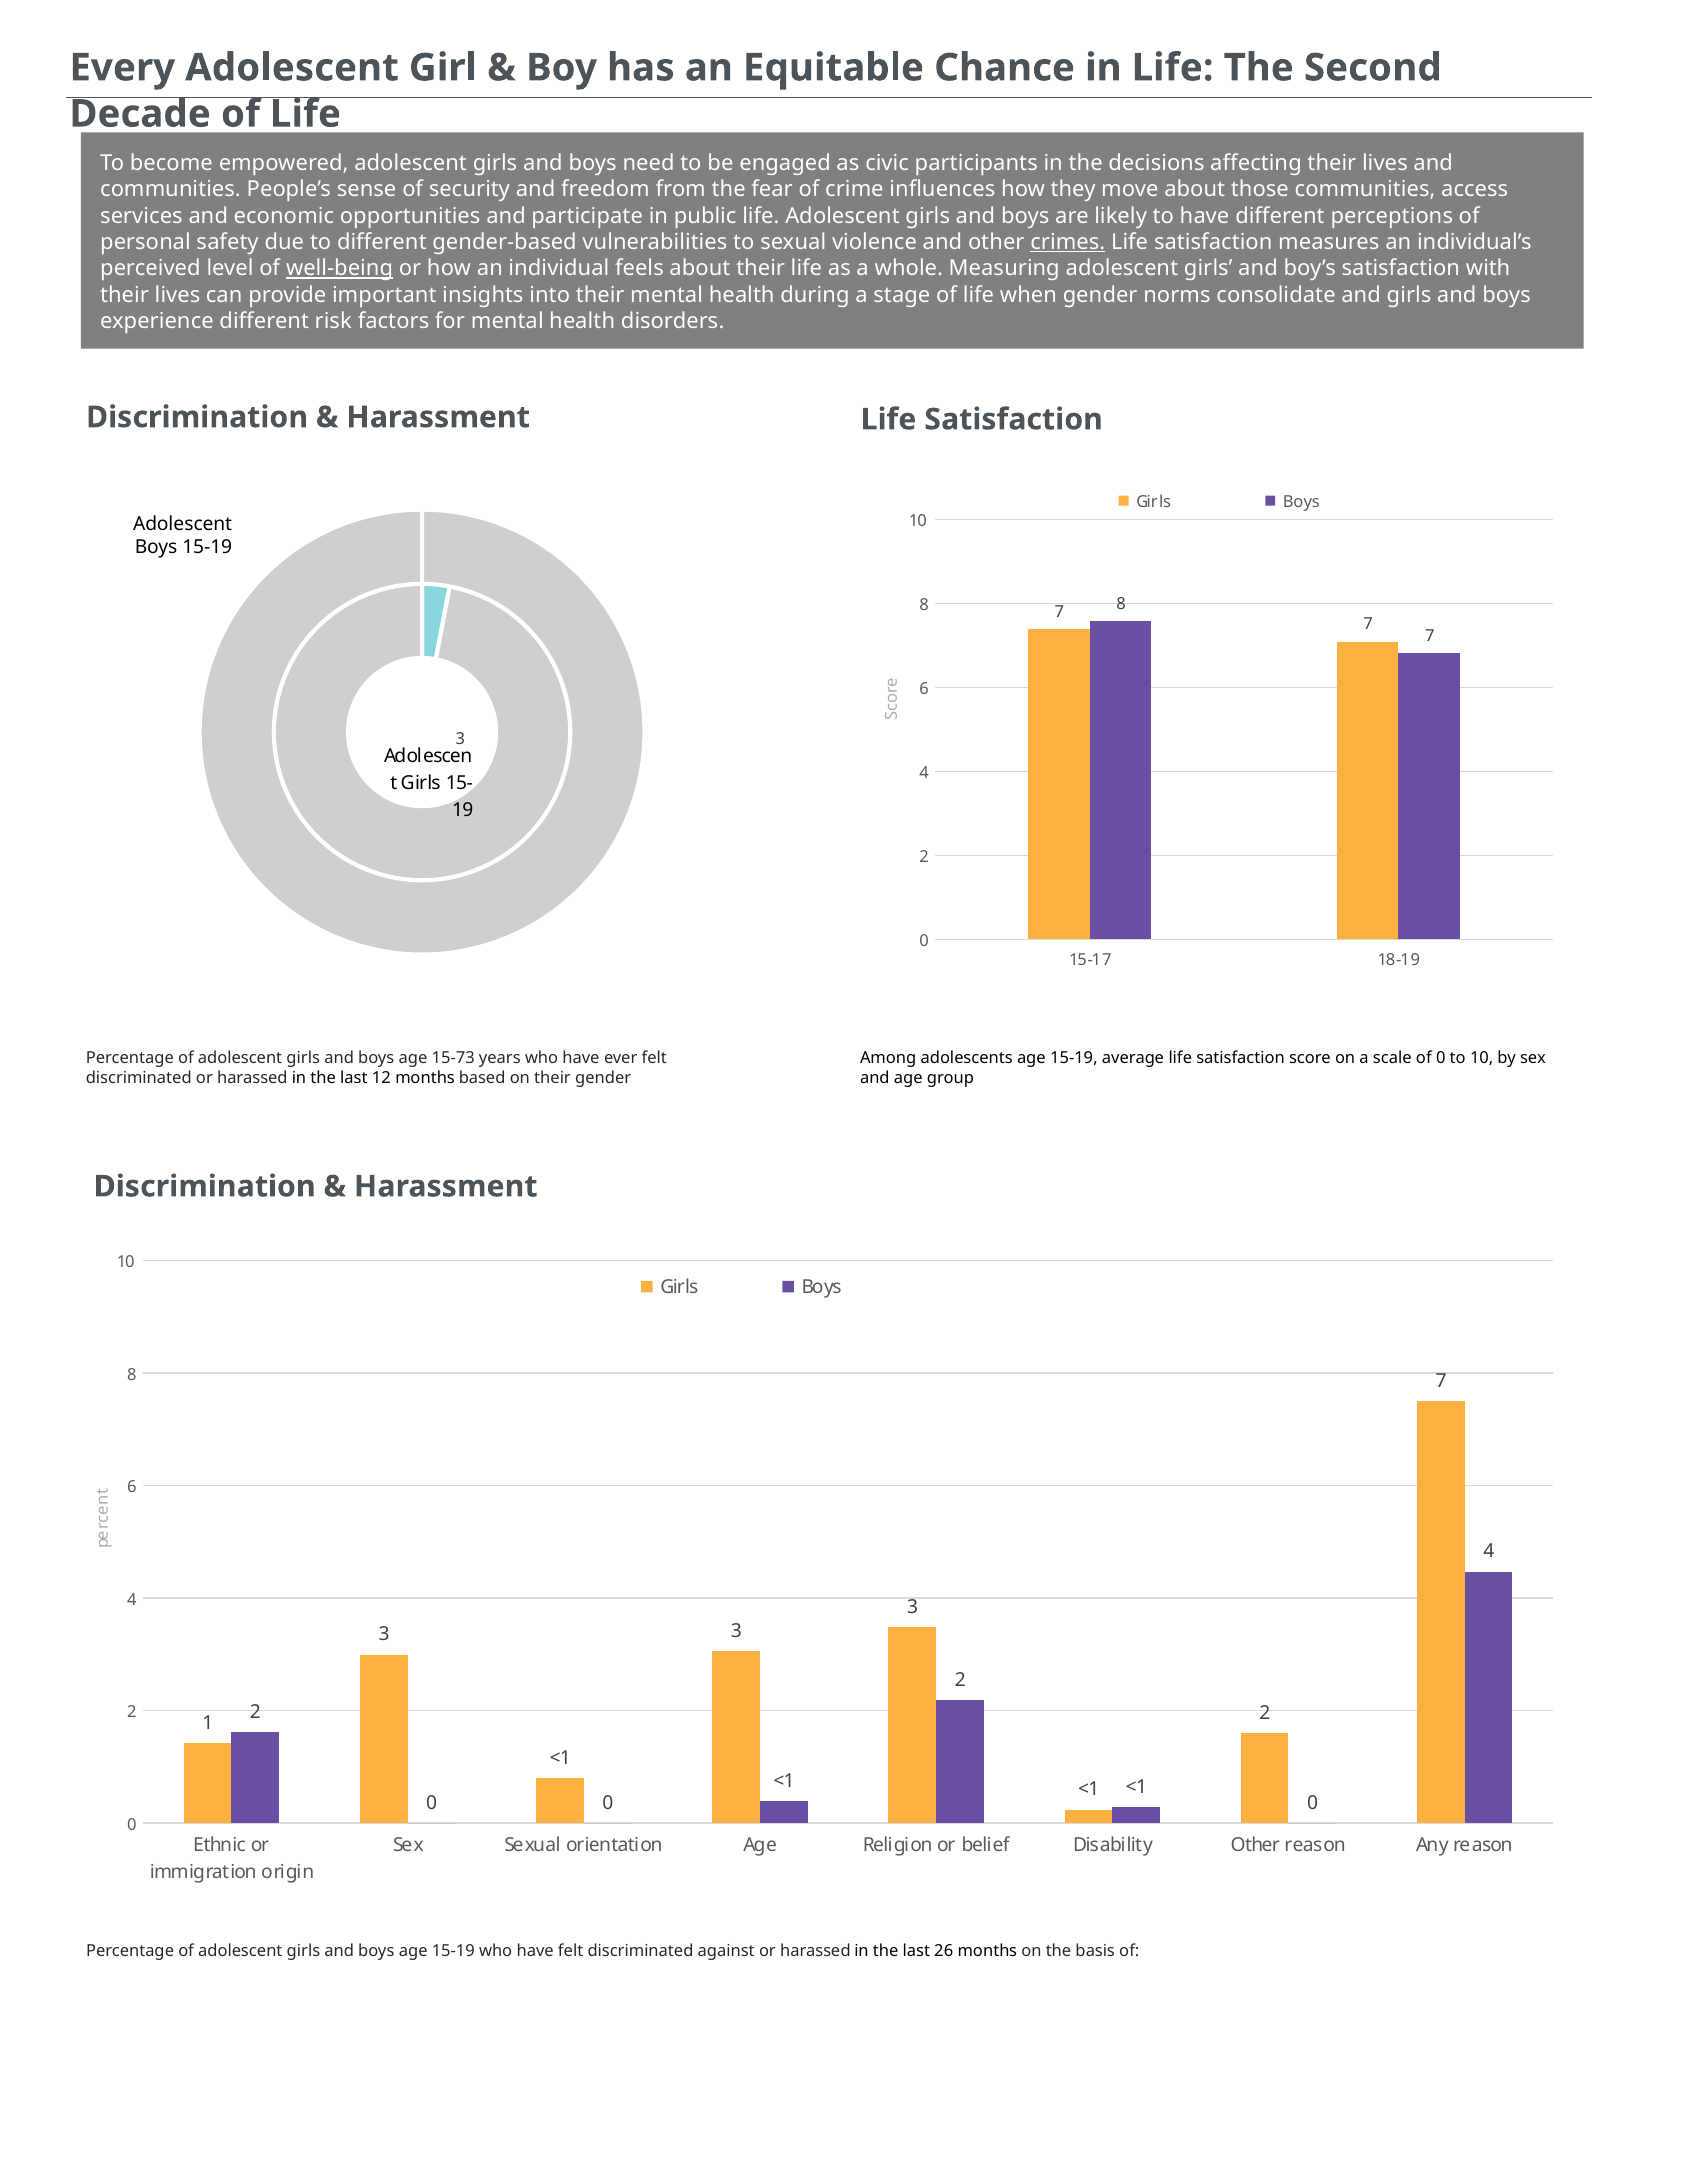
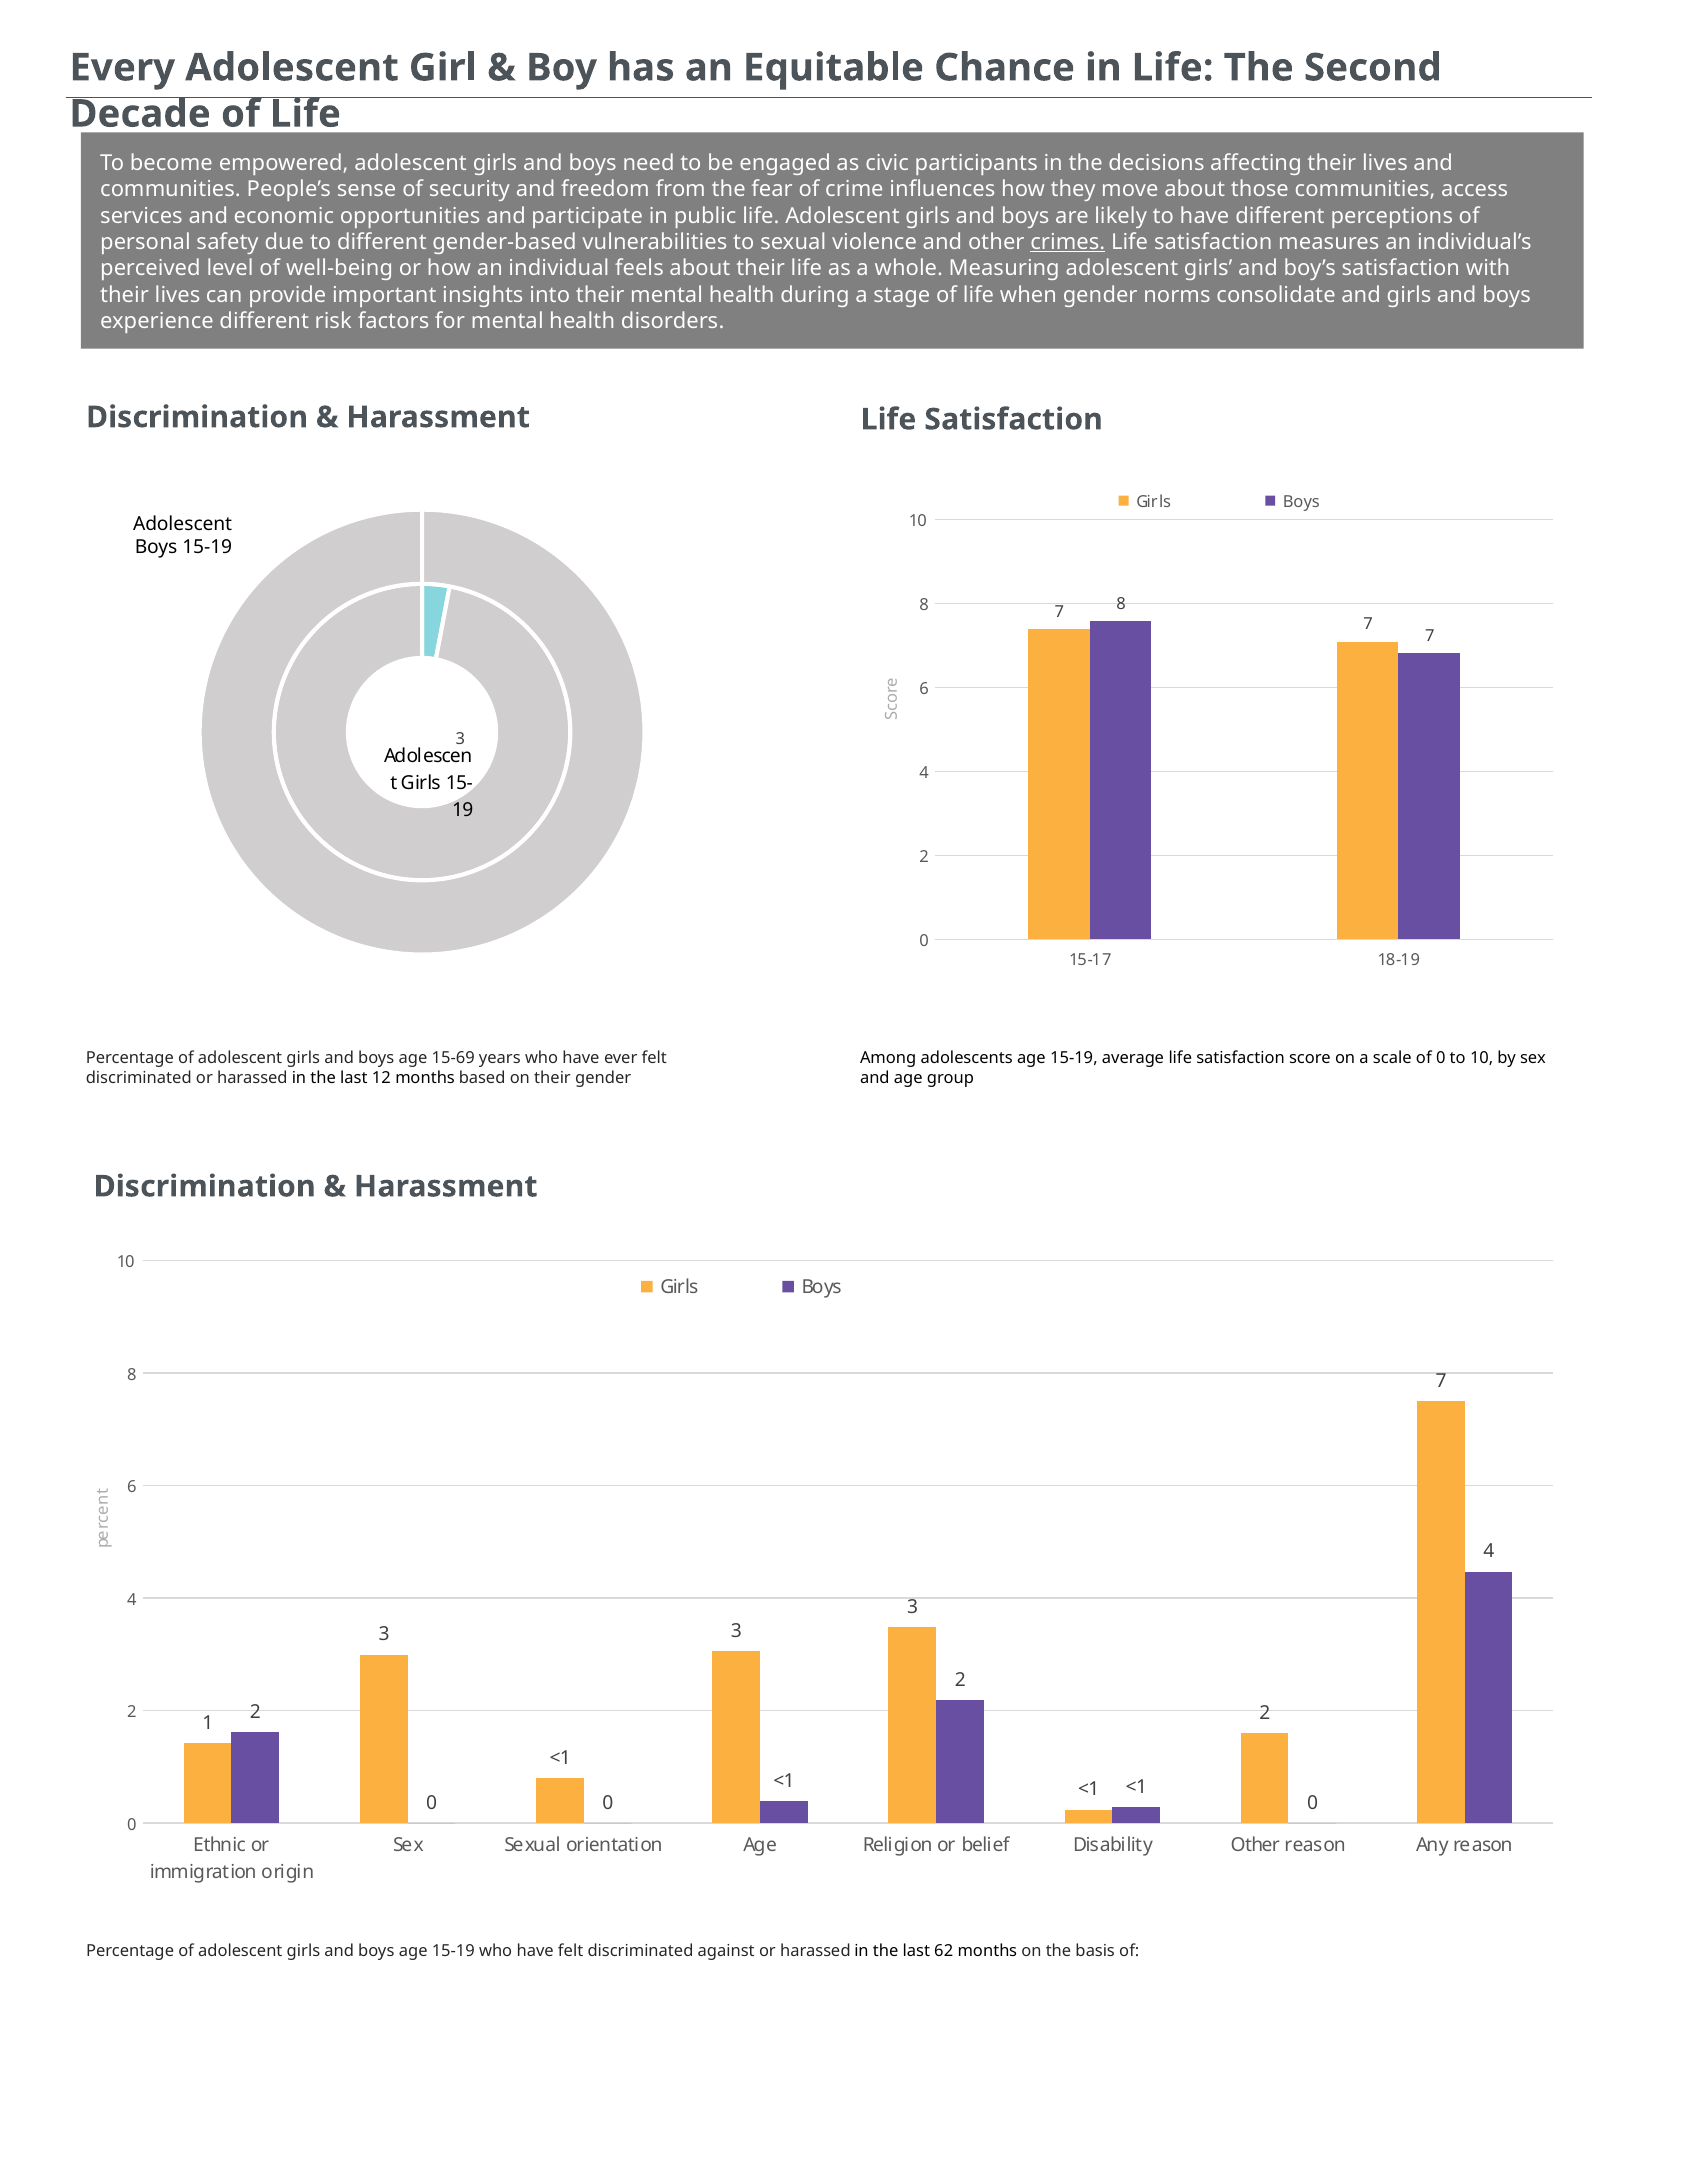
well-being underline: present -> none
15-73: 15-73 -> 15-69
26: 26 -> 62
